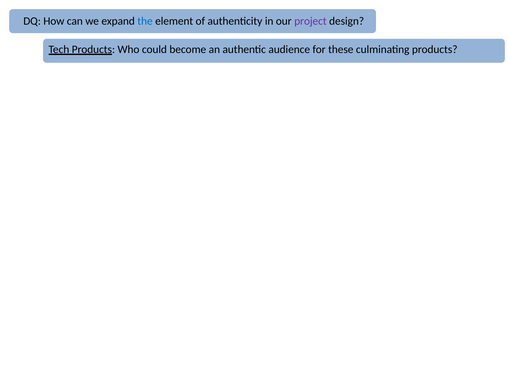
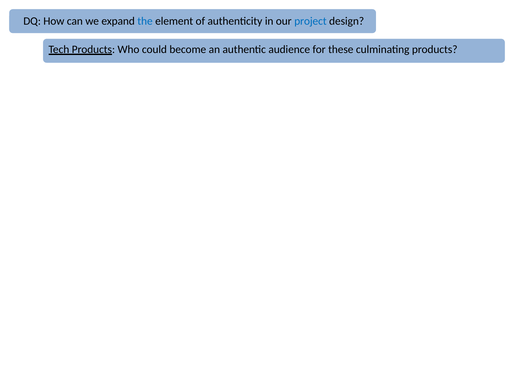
project colour: purple -> blue
